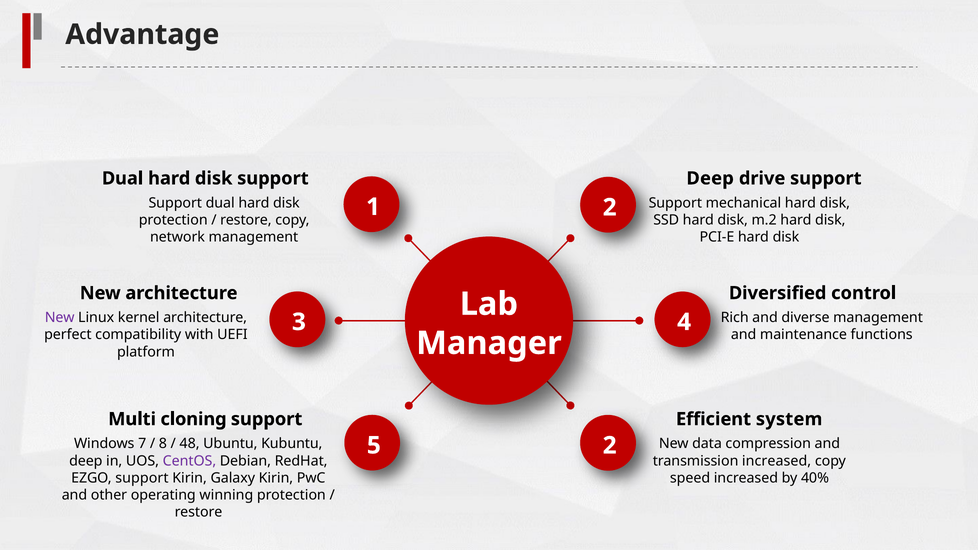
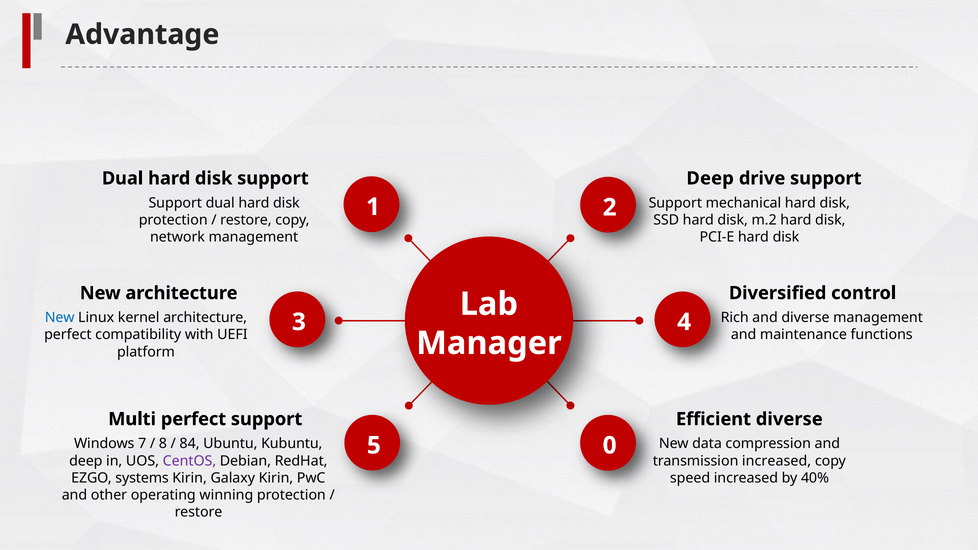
New at (60, 318) colour: purple -> blue
Multi cloning: cloning -> perfect
Efficient system: system -> diverse
48: 48 -> 84
5 2: 2 -> 0
EZGO support: support -> systems
